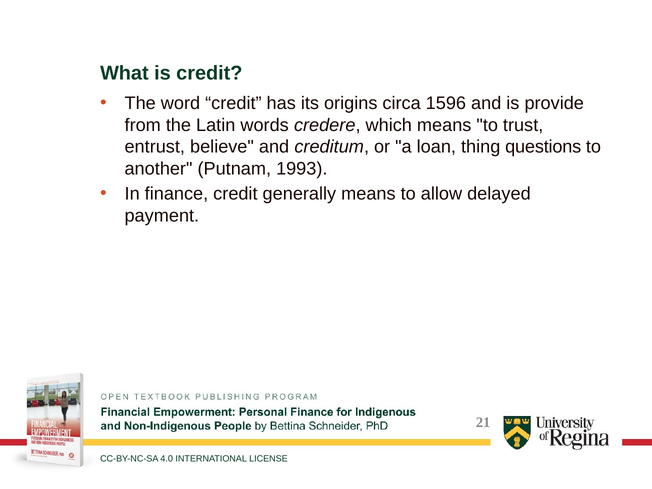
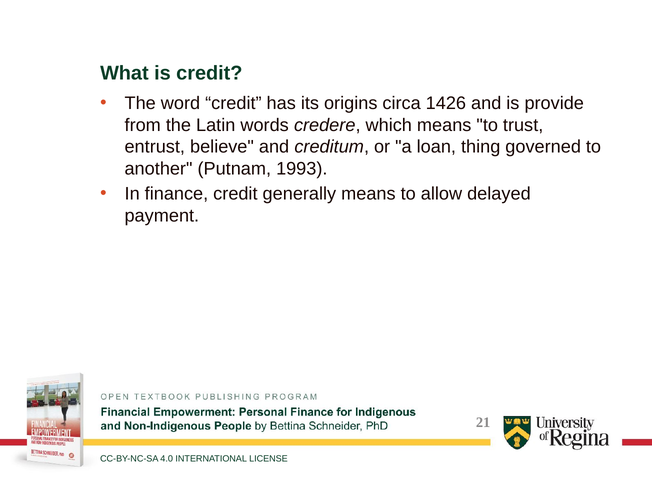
1596: 1596 -> 1426
questions: questions -> governed
